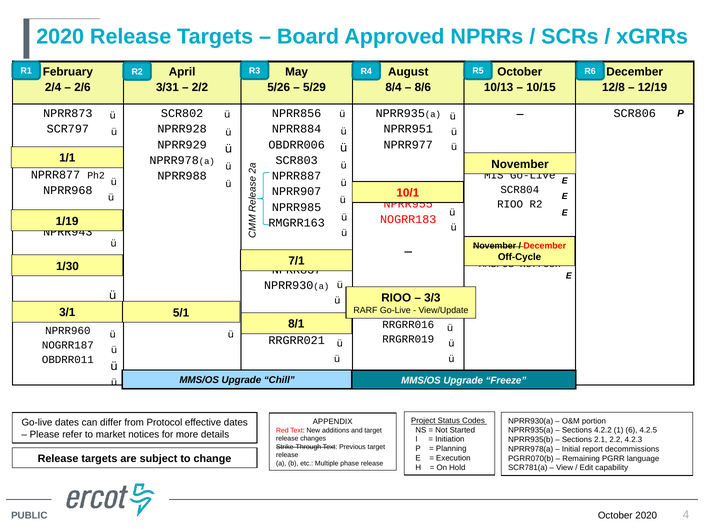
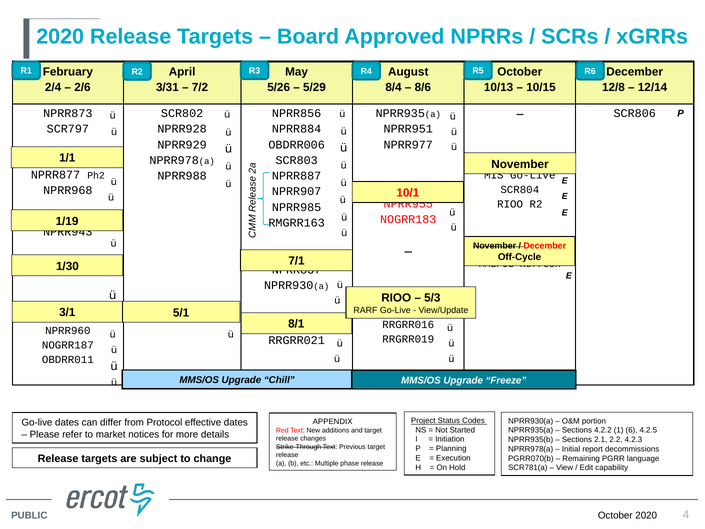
2/2: 2/2 -> 7/2
12/19: 12/19 -> 12/14
3/3: 3/3 -> 5/3
